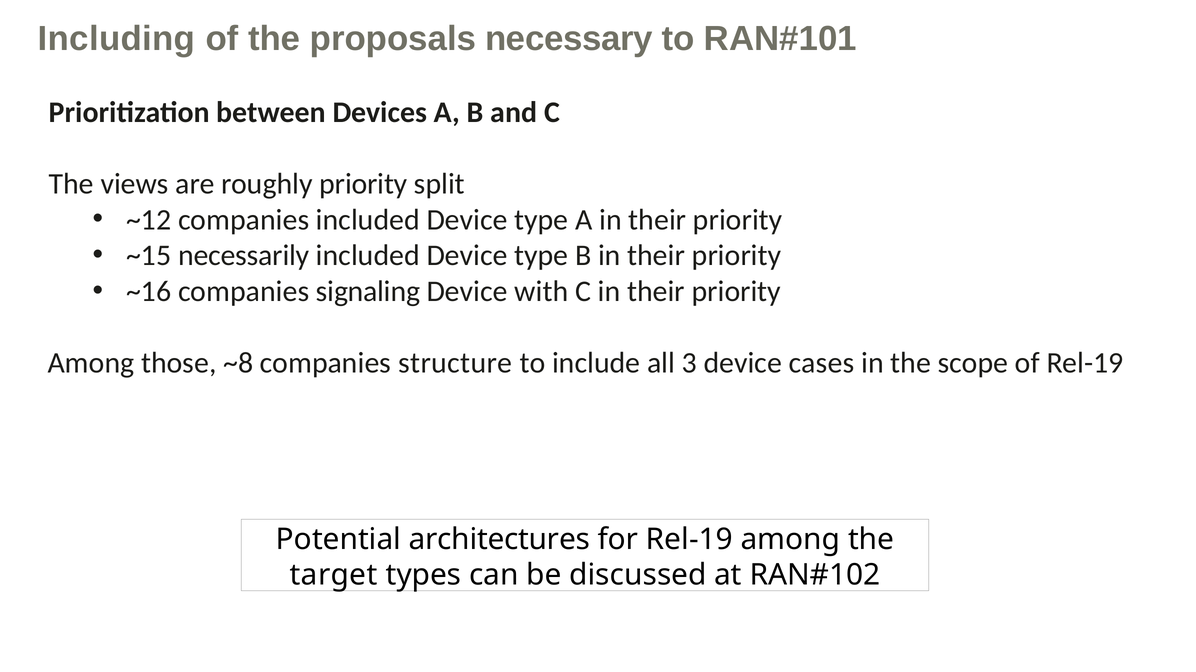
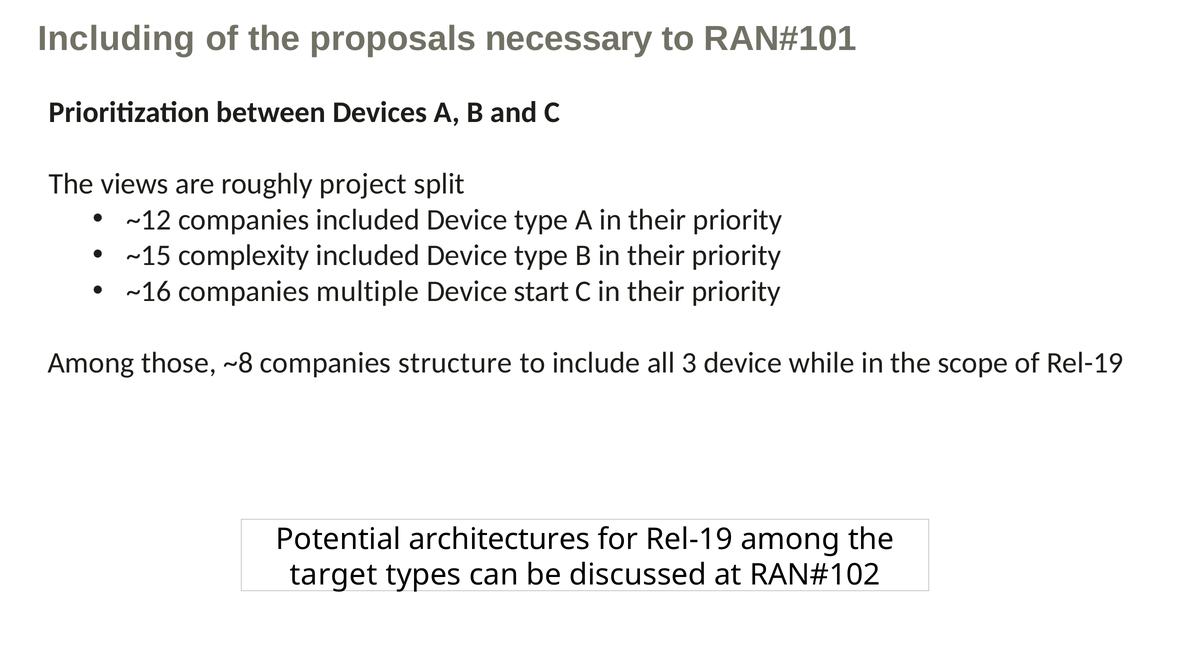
roughly priority: priority -> project
necessarily: necessarily -> complexity
signaling: signaling -> multiple
with: with -> start
cases: cases -> while
